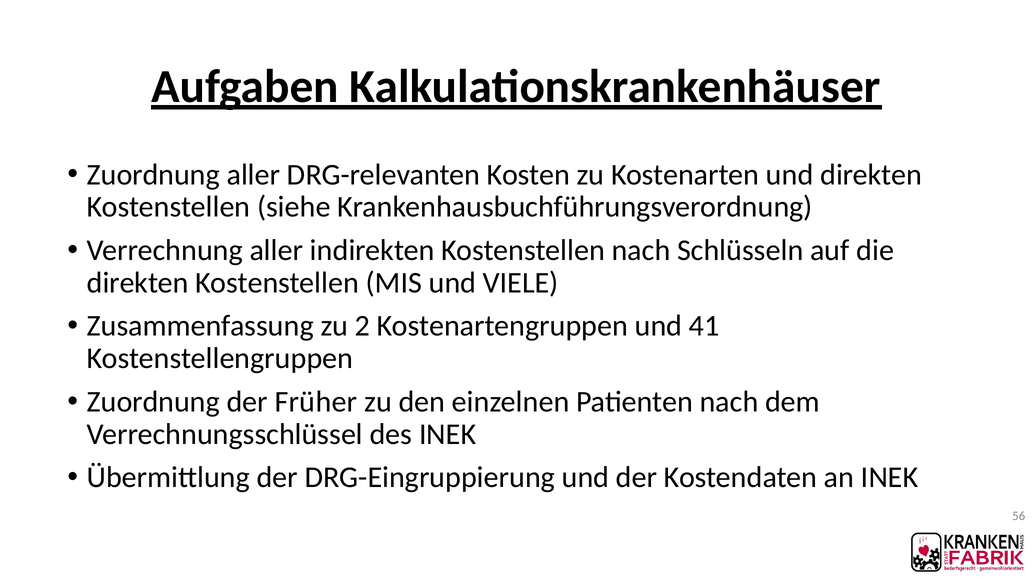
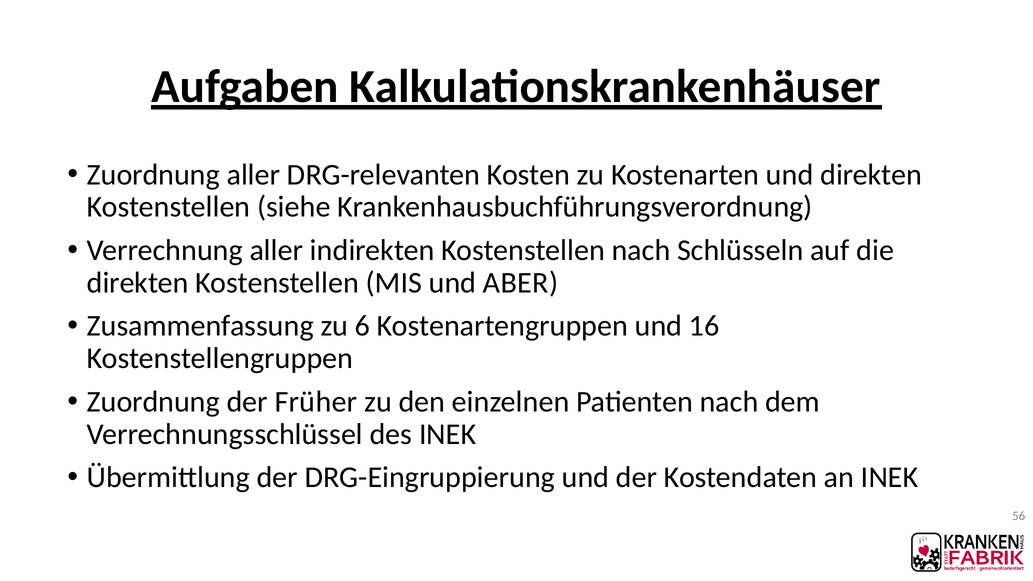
VIELE: VIELE -> ABER
2: 2 -> 6
41: 41 -> 16
